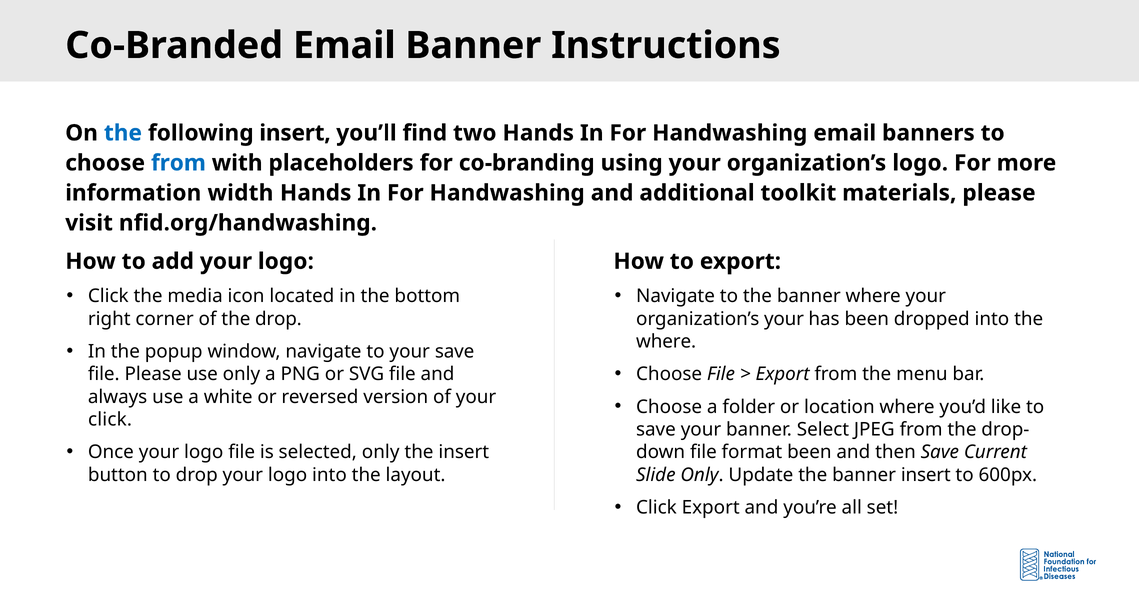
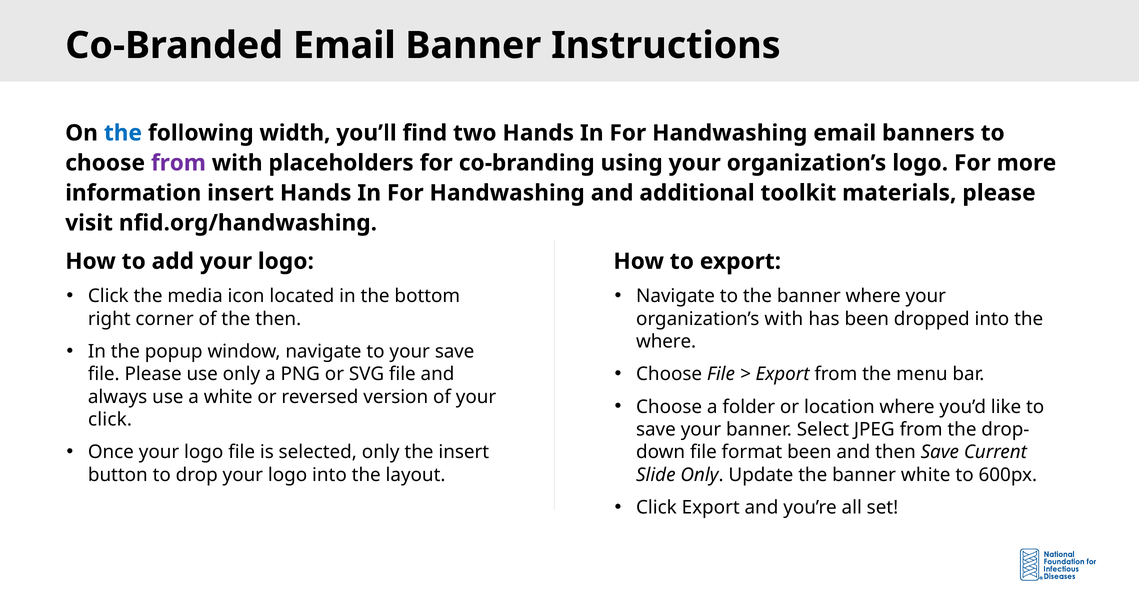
following insert: insert -> width
from at (178, 163) colour: blue -> purple
information width: width -> insert
the drop: drop -> then
organization’s your: your -> with
banner insert: insert -> white
